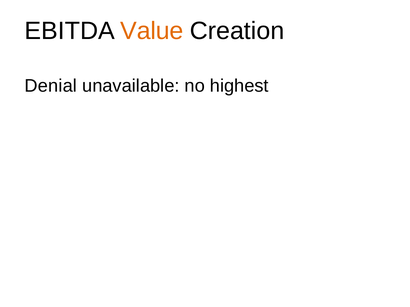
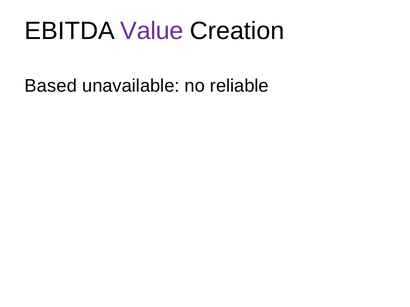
Value colour: orange -> purple
Denial: Denial -> Based
highest: highest -> reliable
